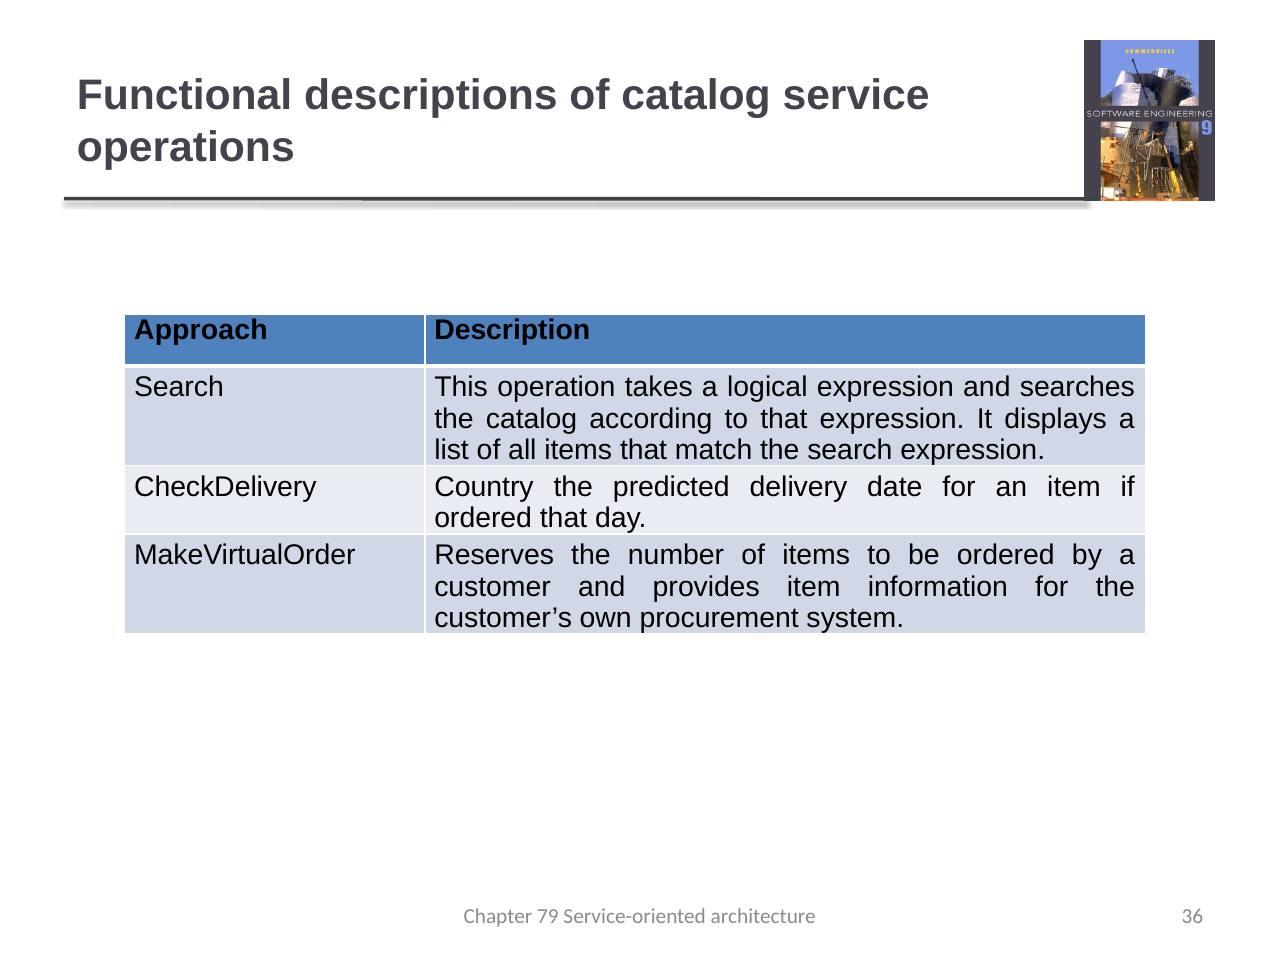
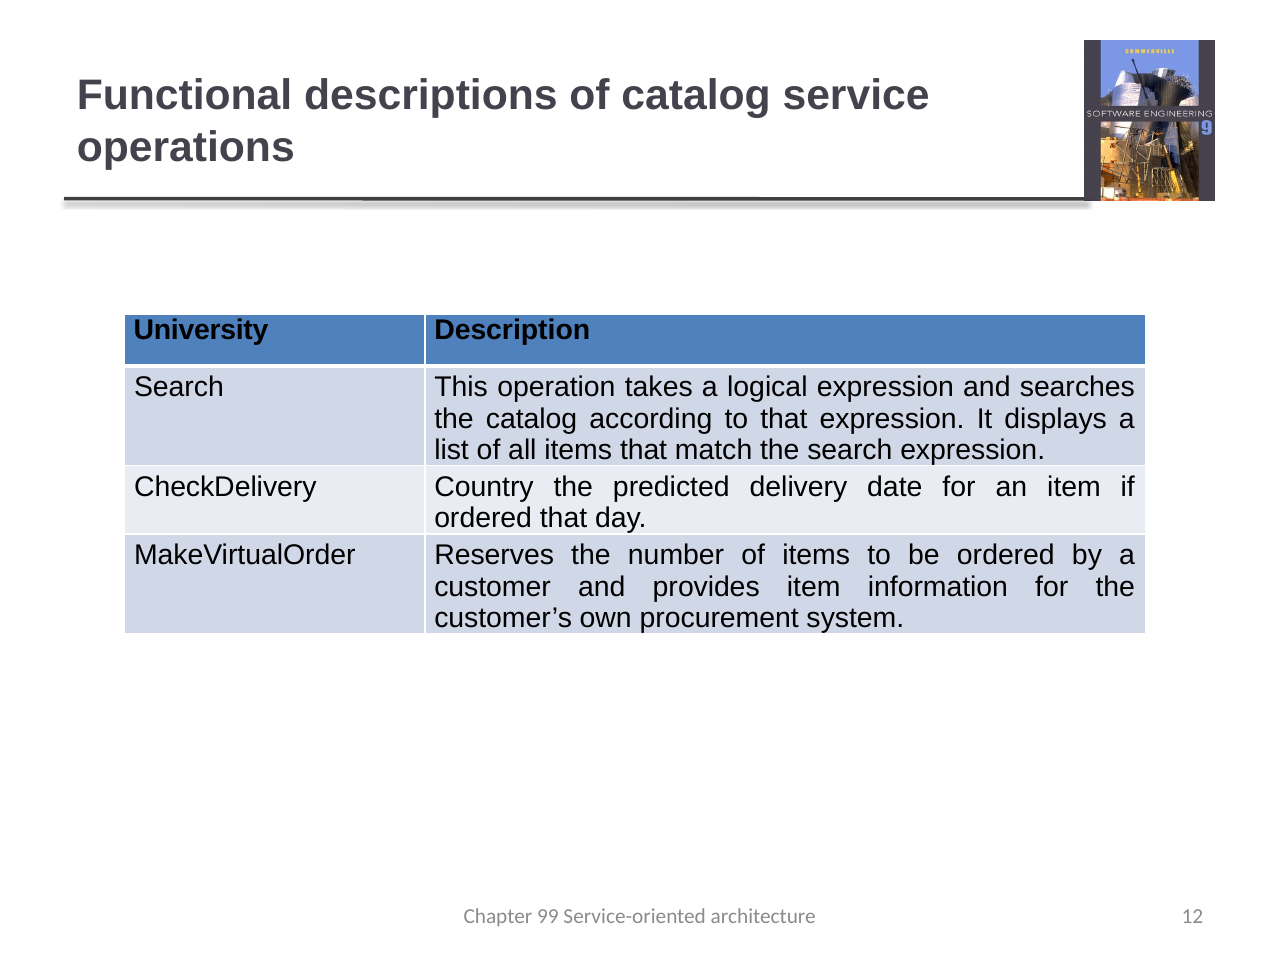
Approach: Approach -> University
79: 79 -> 99
36: 36 -> 12
